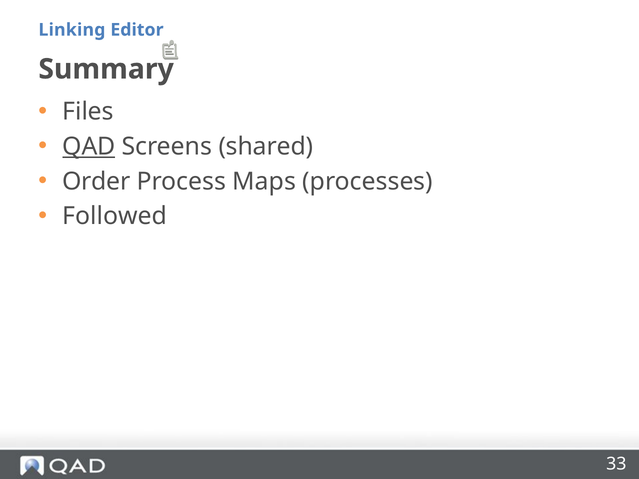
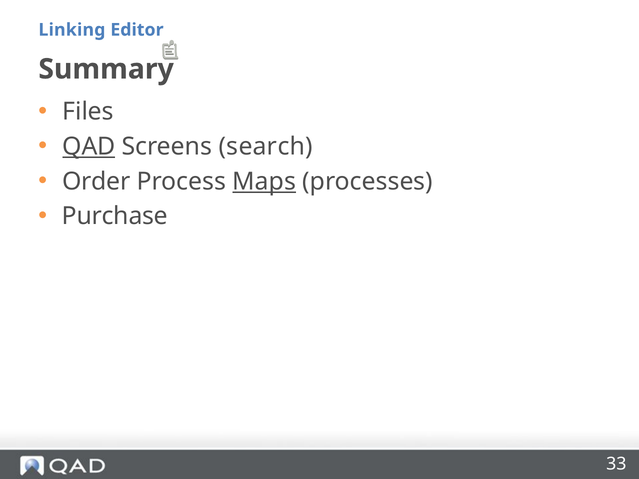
shared: shared -> search
Maps underline: none -> present
Followed: Followed -> Purchase
